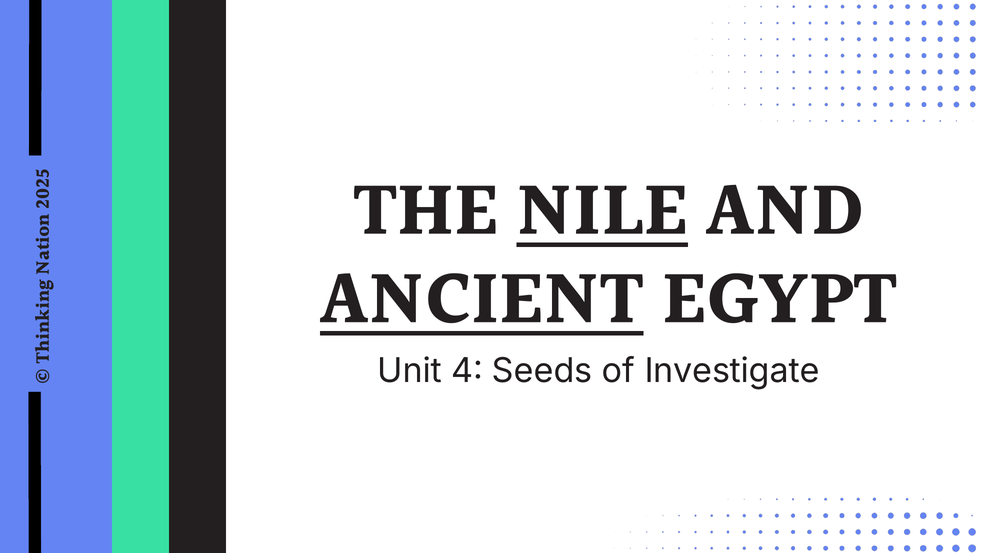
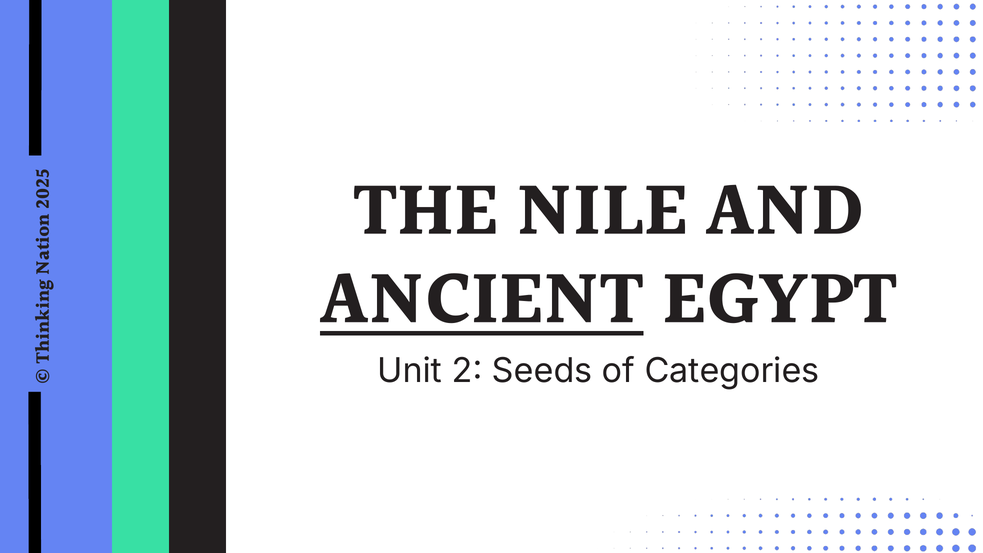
NILE underline: present -> none
Unit 4: 4 -> 2
Investigate: Investigate -> Categories
